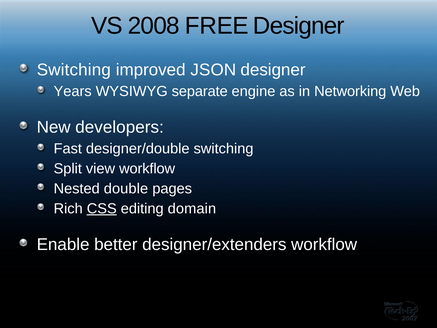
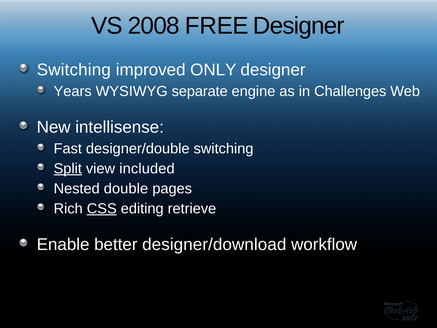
JSON: JSON -> ONLY
Networking: Networking -> Challenges
developers: developers -> intellisense
Split underline: none -> present
view workflow: workflow -> included
domain: domain -> retrieve
designer/extenders: designer/extenders -> designer/download
